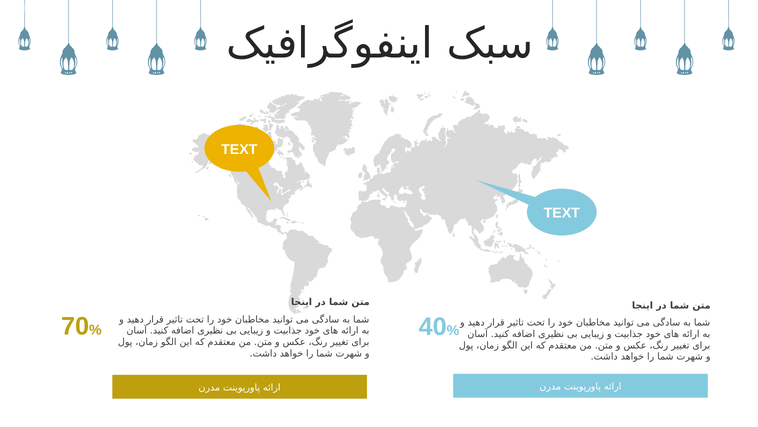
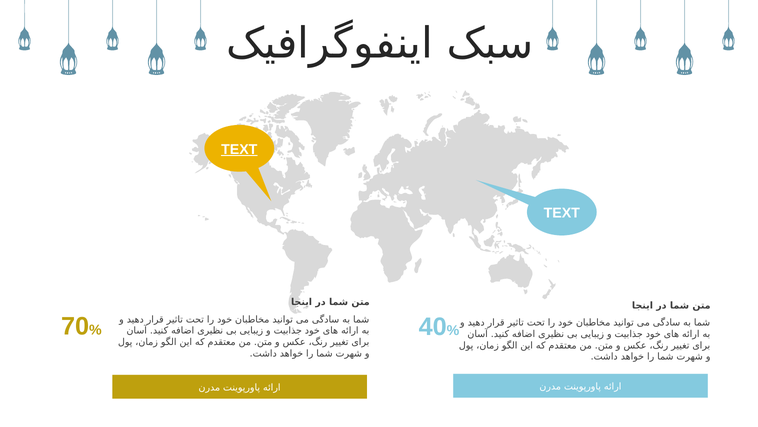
TEXT at (239, 149) underline: none -> present
